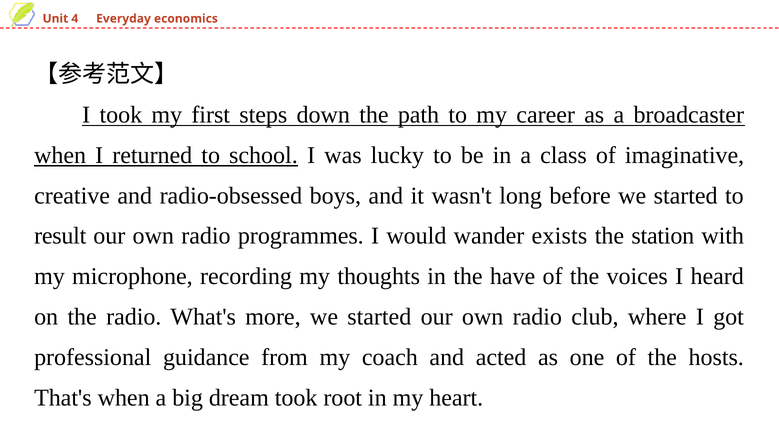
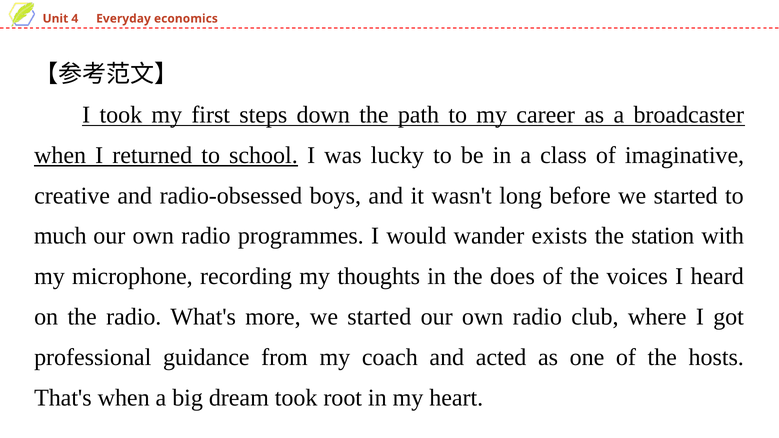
result: result -> much
have: have -> does
